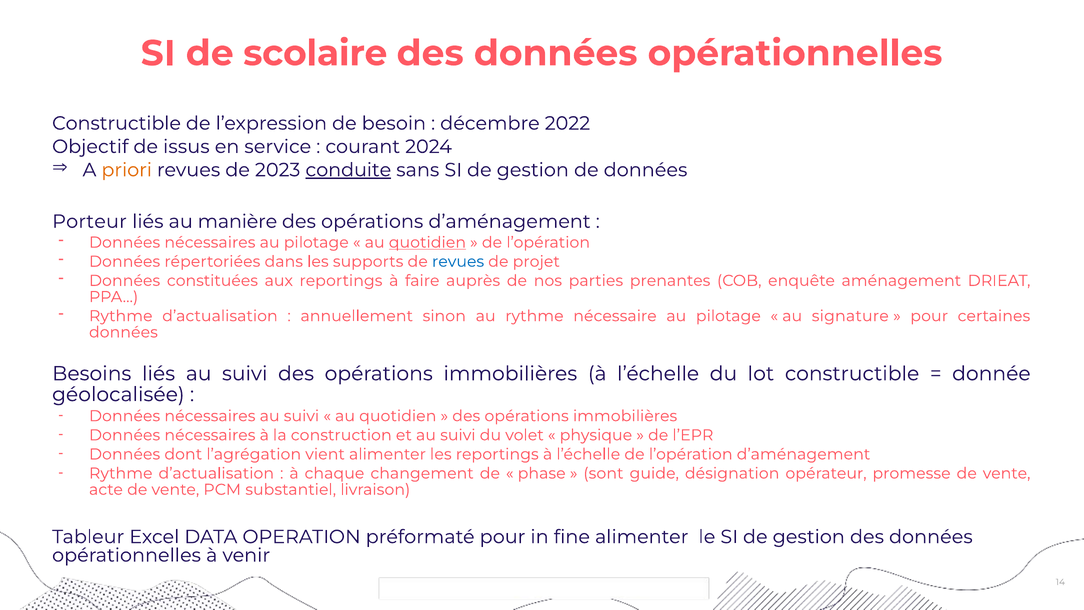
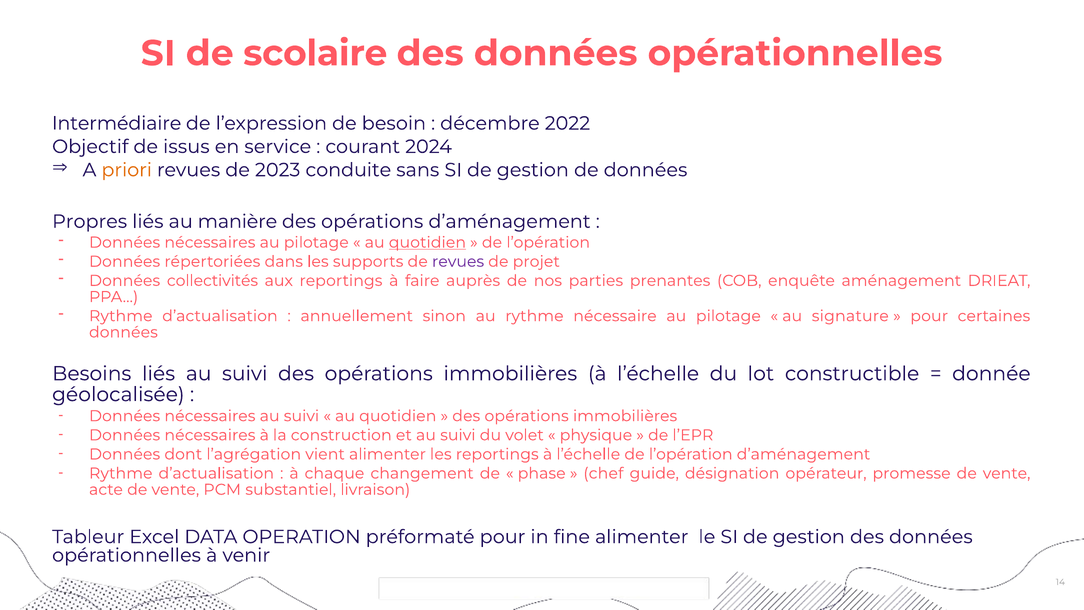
Constructible at (117, 123): Constructible -> Intermédiaire
conduite underline: present -> none
Porteur: Porteur -> Propres
revues at (458, 261) colour: blue -> purple
constituées: constituées -> collectivités
sont: sont -> chef
